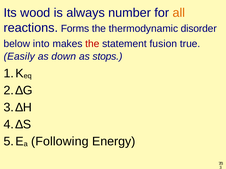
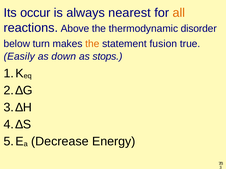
wood: wood -> occur
number: number -> nearest
Forms: Forms -> Above
into: into -> turn
the at (92, 44) colour: red -> orange
Following: Following -> Decrease
